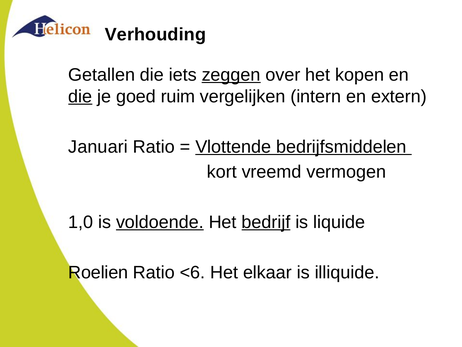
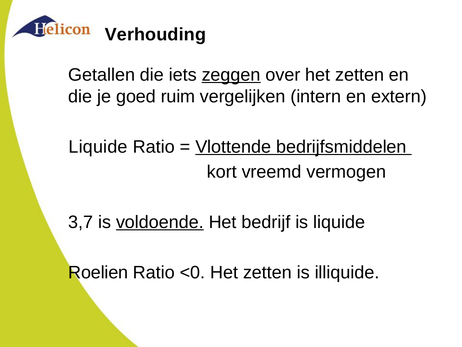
over het kopen: kopen -> zetten
die at (80, 96) underline: present -> none
Januari at (98, 147): Januari -> Liquide
1,0: 1,0 -> 3,7
bedrijf underline: present -> none
<6: <6 -> <0
elkaar at (267, 272): elkaar -> zetten
